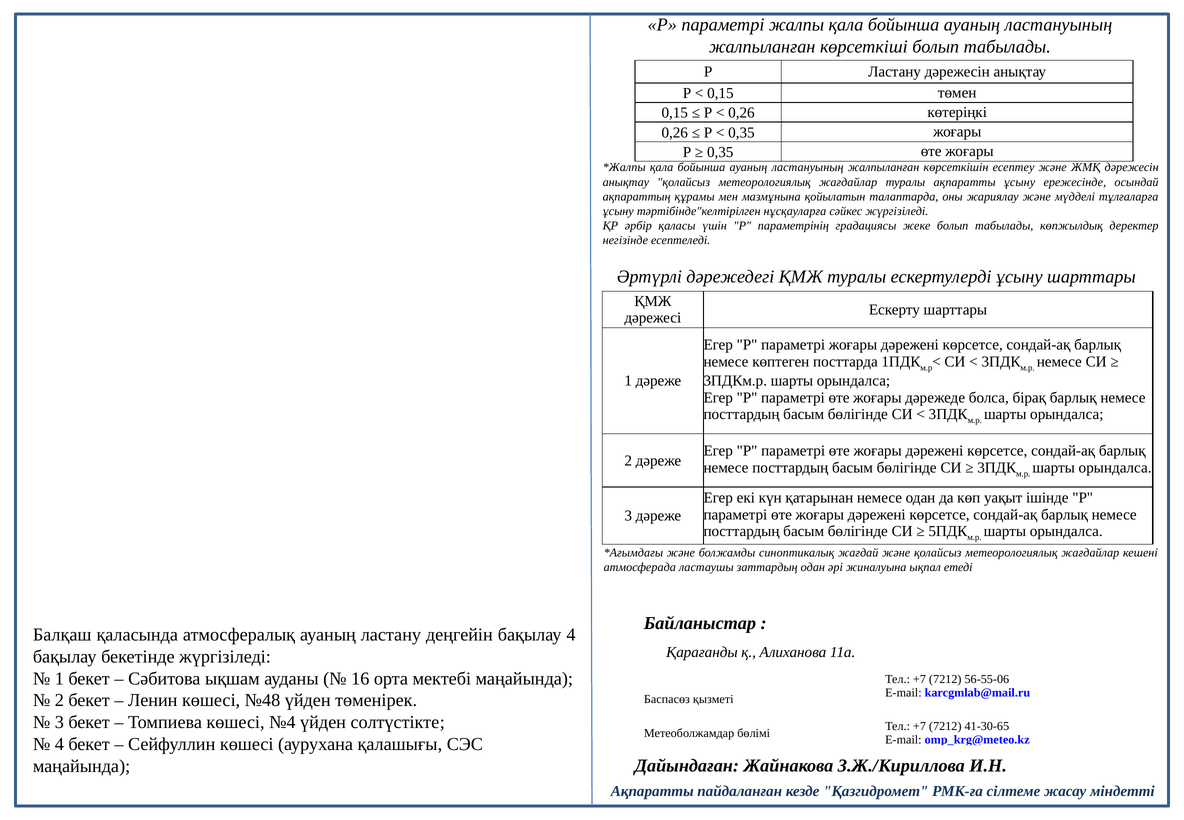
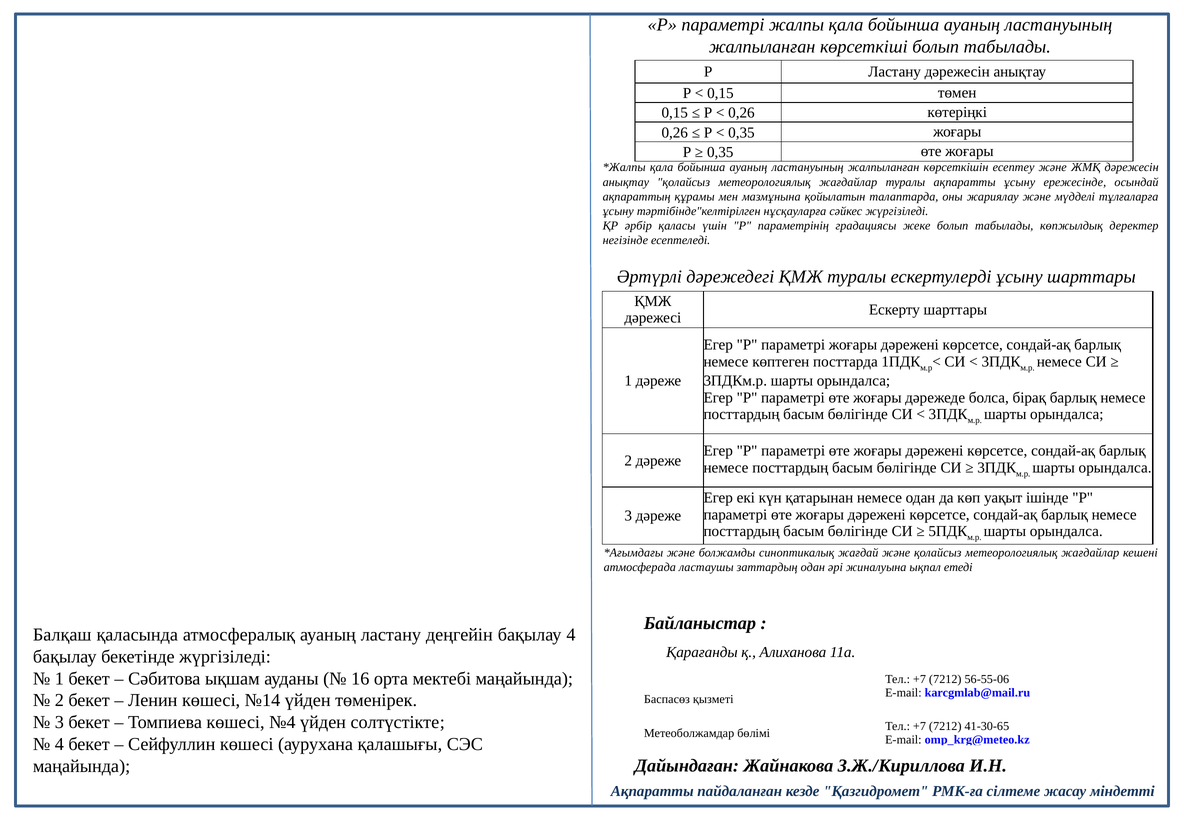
№48: №48 -> №14
